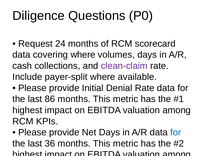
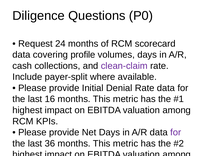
covering where: where -> profile
86: 86 -> 16
for at (176, 132) colour: blue -> purple
